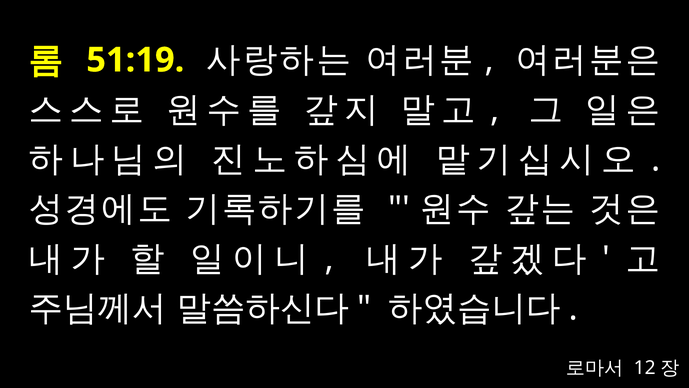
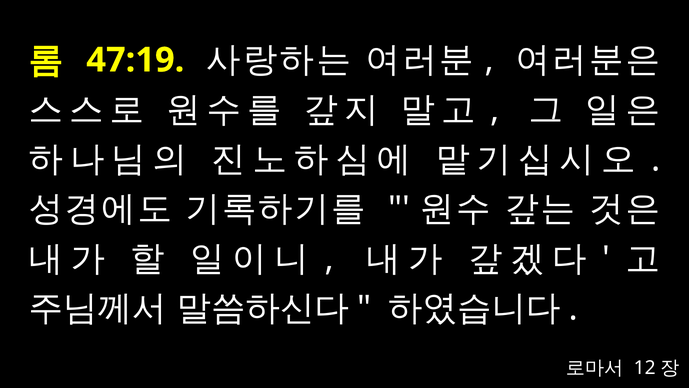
51:19: 51:19 -> 47:19
